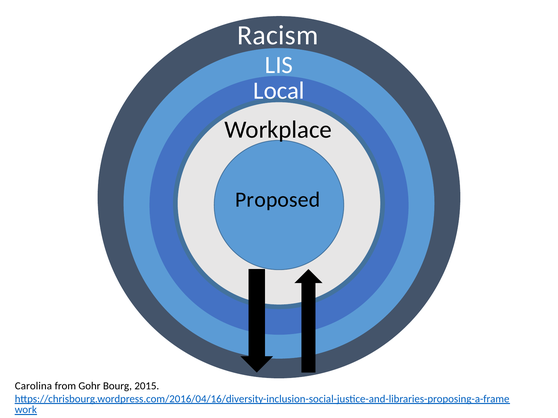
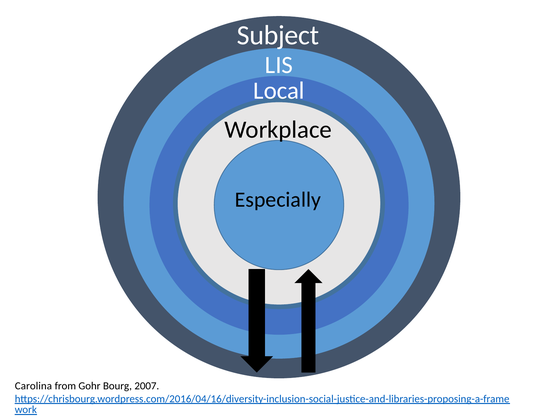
Racism: Racism -> Subject
Proposed: Proposed -> Especially
2015: 2015 -> 2007
